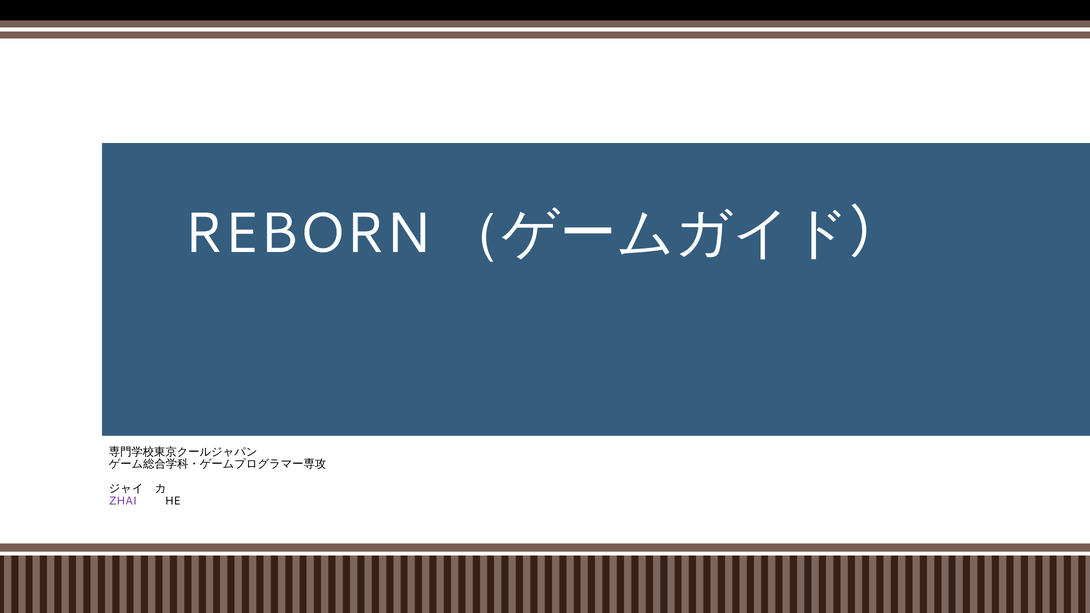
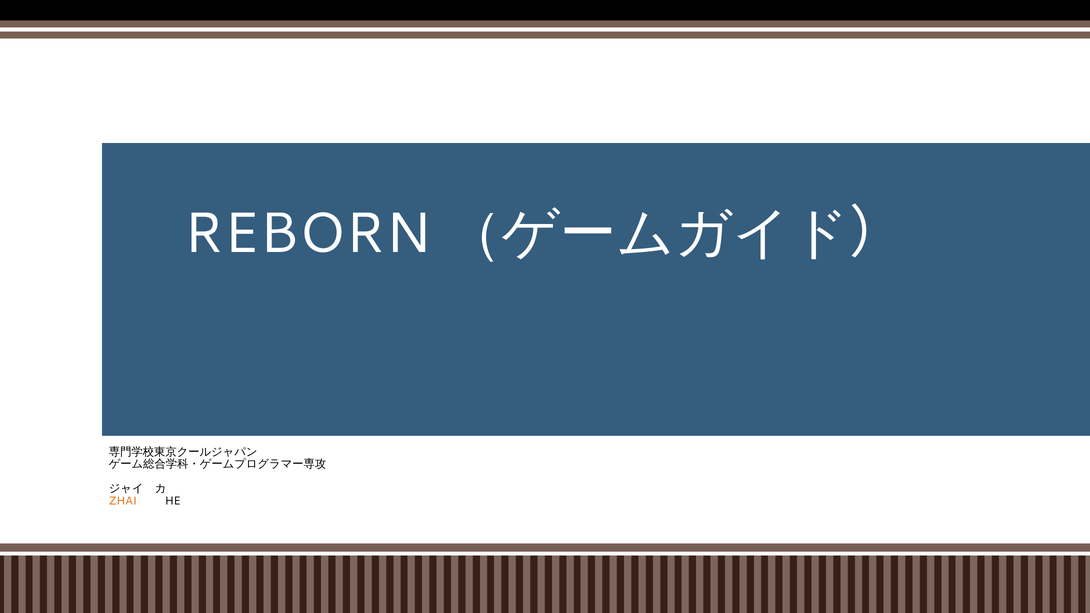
ZHAI colour: purple -> orange
